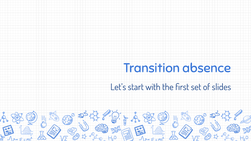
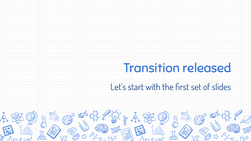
absence: absence -> released
